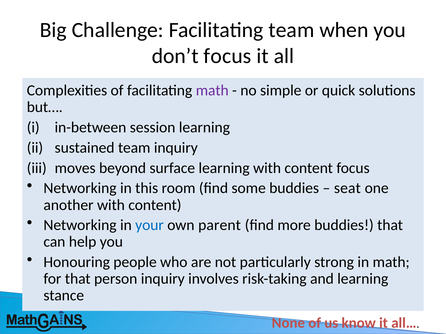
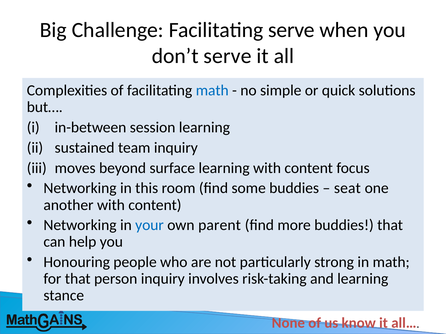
Facilitating team: team -> serve
don’t focus: focus -> serve
math at (212, 91) colour: purple -> blue
